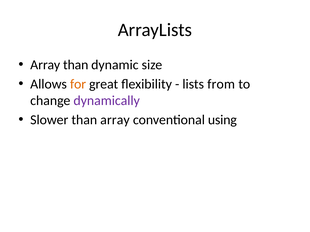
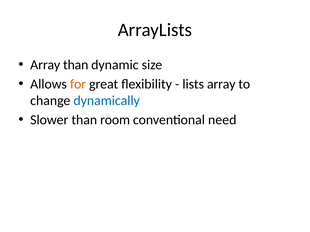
lists from: from -> array
dynamically colour: purple -> blue
than array: array -> room
using: using -> need
